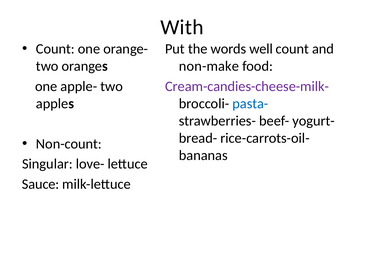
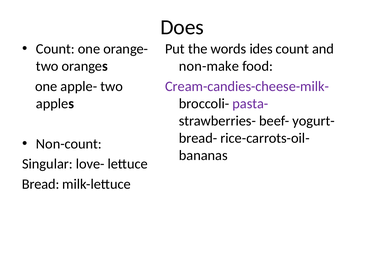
With: With -> Does
well: well -> ides
pasta- colour: blue -> purple
Sauce: Sauce -> Bread
